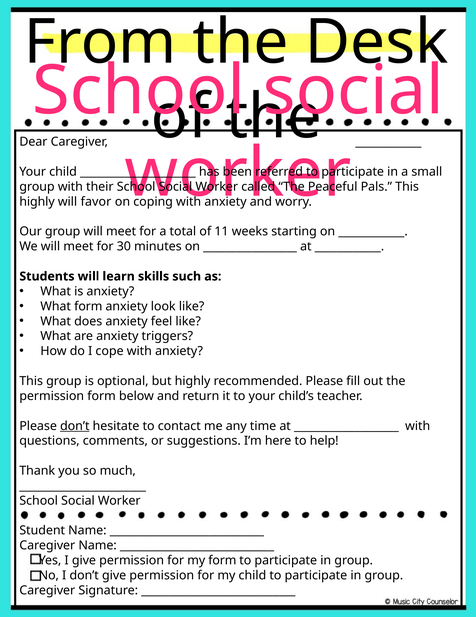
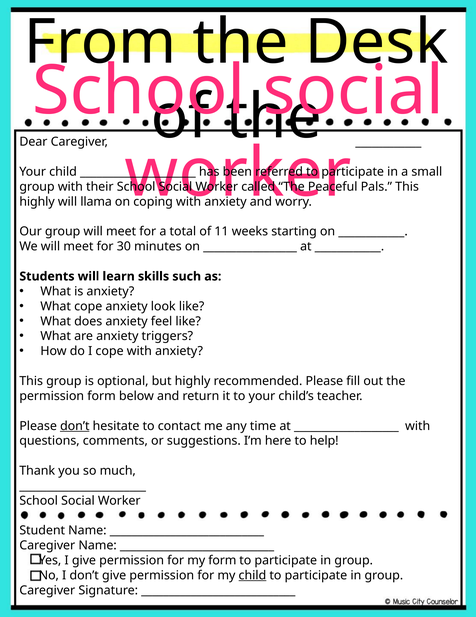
favor: favor -> llama
What form: form -> cope
child at (252, 574) underline: none -> present
